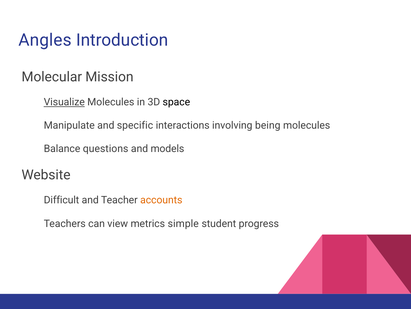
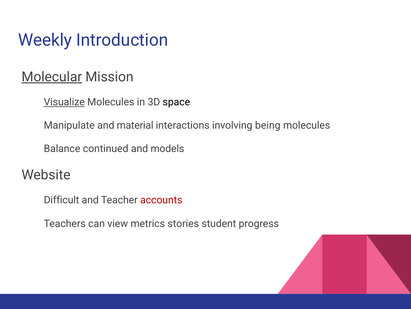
Angles: Angles -> Weekly
Molecular underline: none -> present
specific: specific -> material
questions: questions -> continued
accounts colour: orange -> red
simple: simple -> stories
